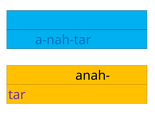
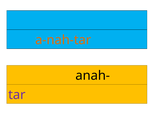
a-nah-tar colour: blue -> orange
